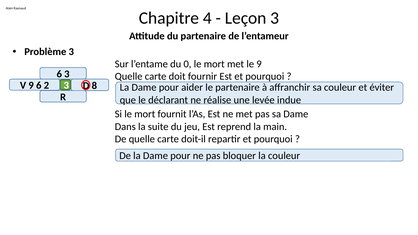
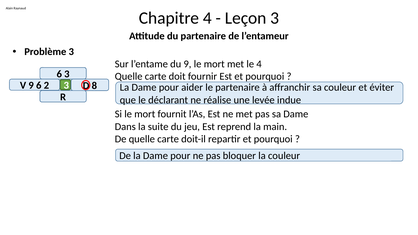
du 0: 0 -> 9
le 9: 9 -> 4
